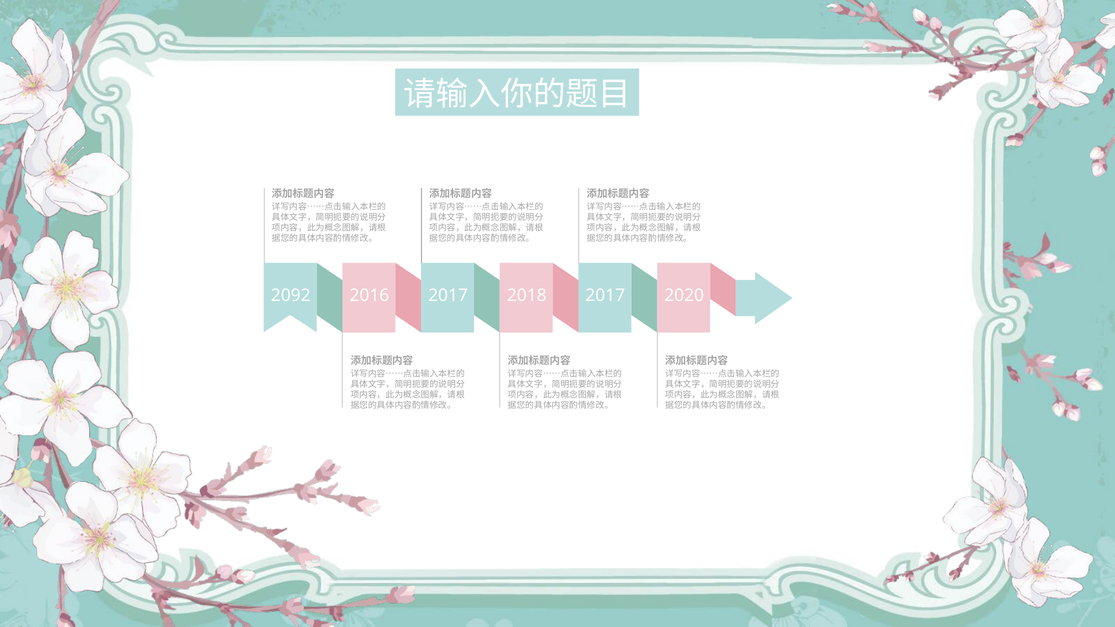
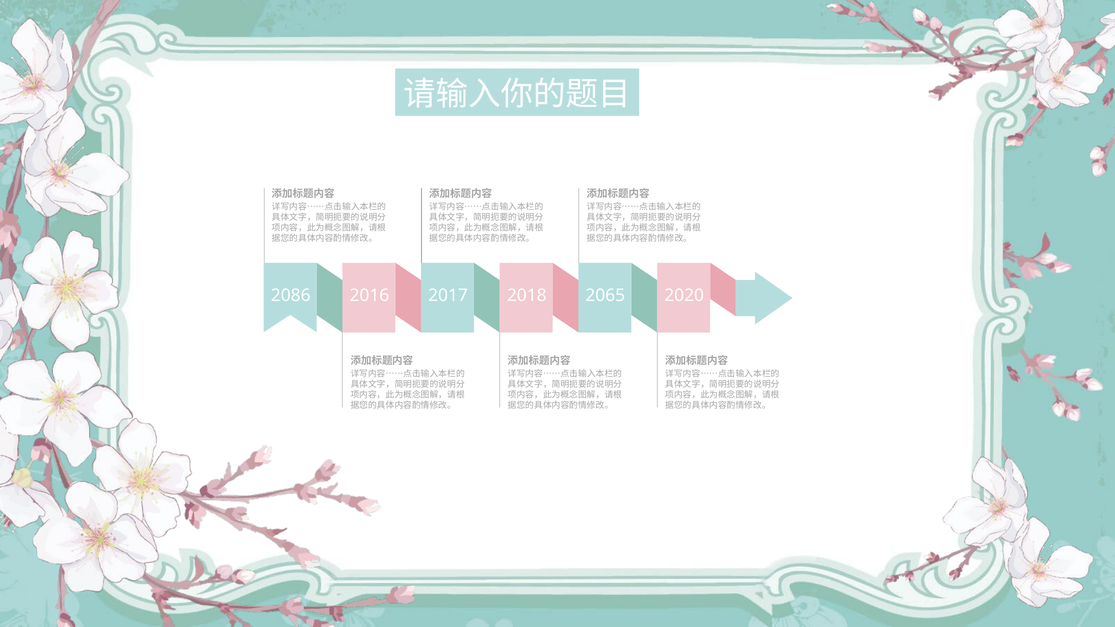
2092: 2092 -> 2086
2018 2017: 2017 -> 2065
